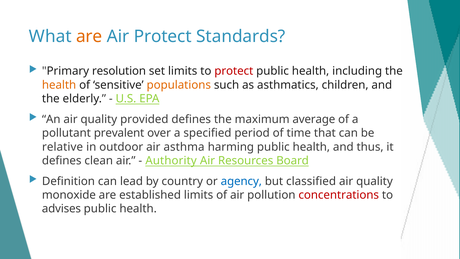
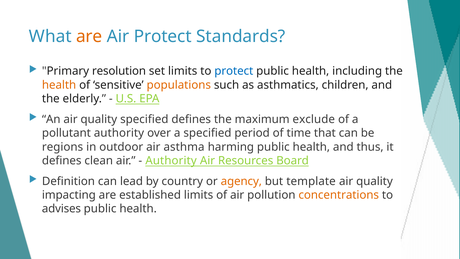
protect at (234, 71) colour: red -> blue
quality provided: provided -> specified
average: average -> exclude
pollutant prevalent: prevalent -> authority
relative: relative -> regions
agency colour: blue -> orange
classified: classified -> template
monoxide: monoxide -> impacting
concentrations colour: red -> orange
